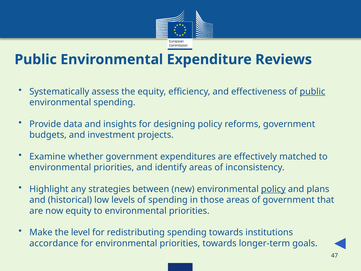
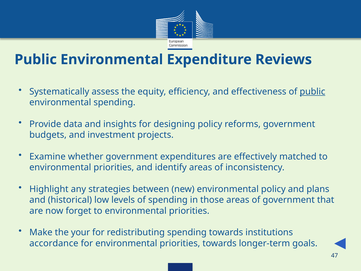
policy at (273, 189) underline: present -> none
now equity: equity -> forget
level: level -> your
